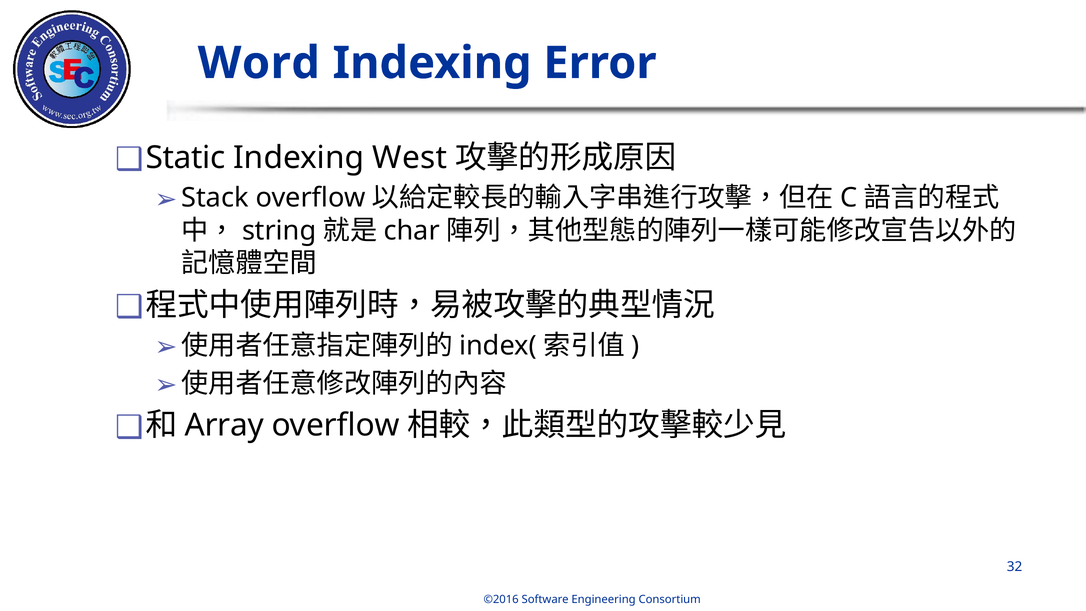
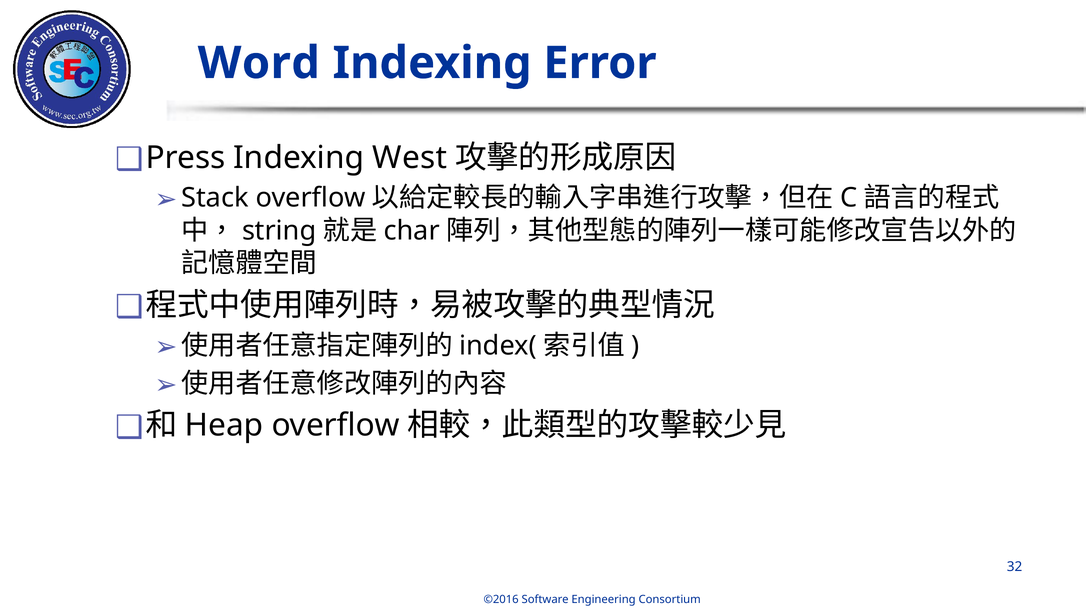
Static: Static -> Press
Array: Array -> Heap
